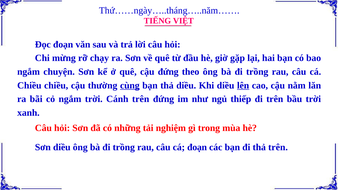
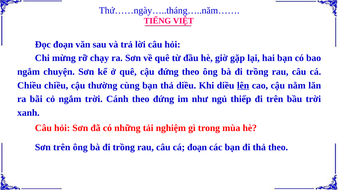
cùng underline: present -> none
Cánh trên: trên -> theo
Sơn diều: diều -> trên
thả trên: trên -> theo
